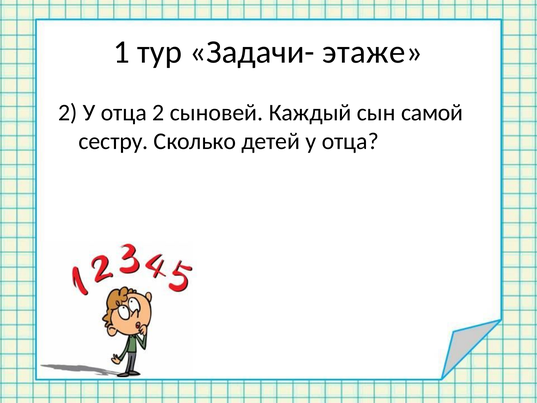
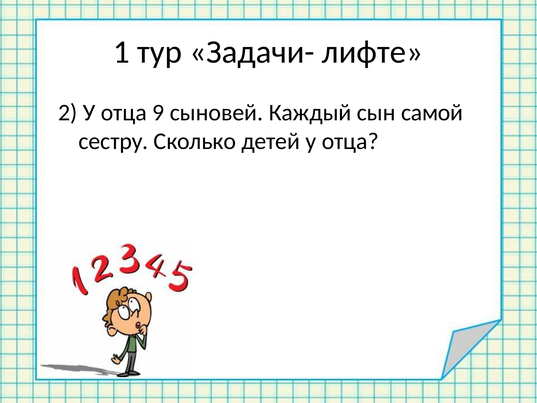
этаже: этаже -> лифте
отца 2: 2 -> 9
